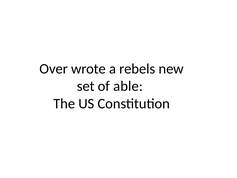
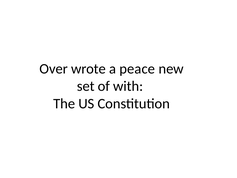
rebels: rebels -> peace
able: able -> with
